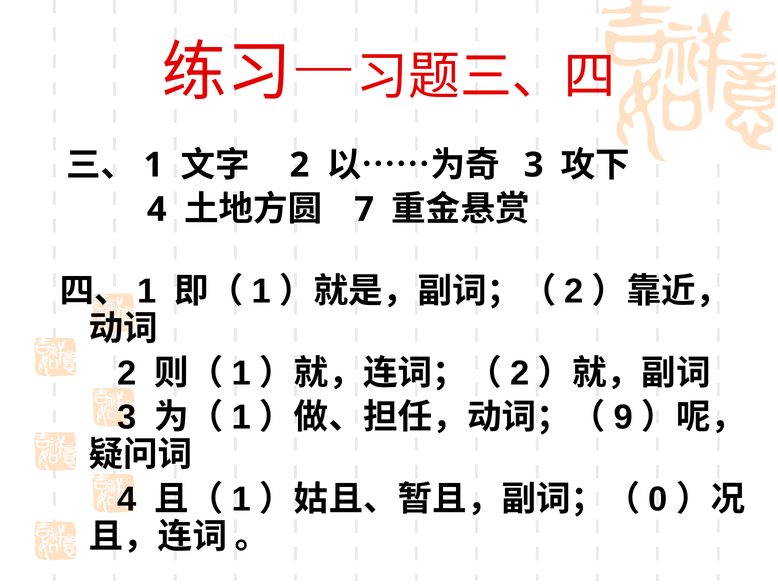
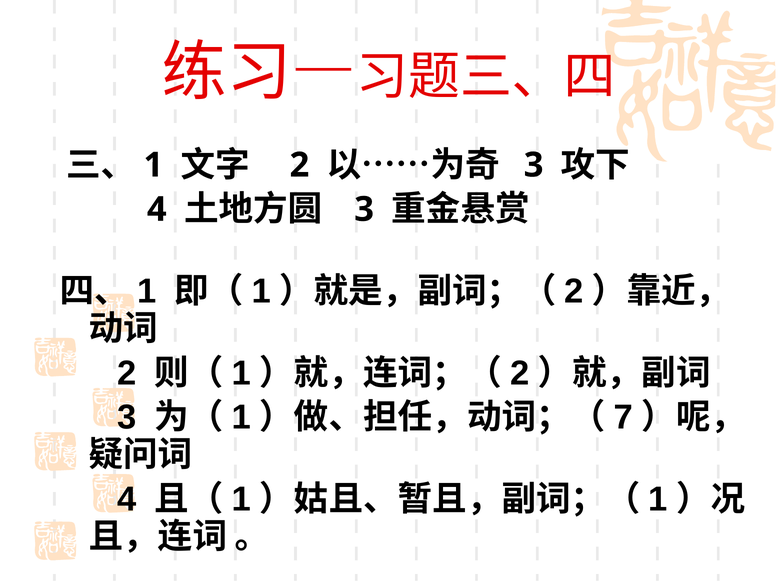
7 at (364, 209): 7 -> 3
9: 9 -> 7
0 at (658, 499): 0 -> 1
